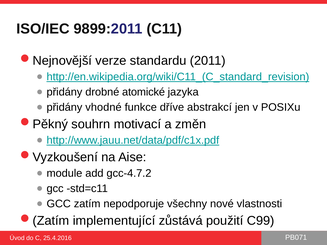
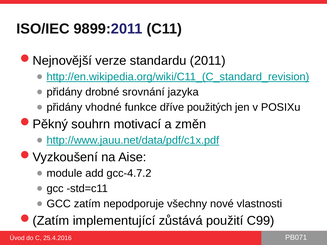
atomické: atomické -> srovnání
abstrakcí: abstrakcí -> použitých
